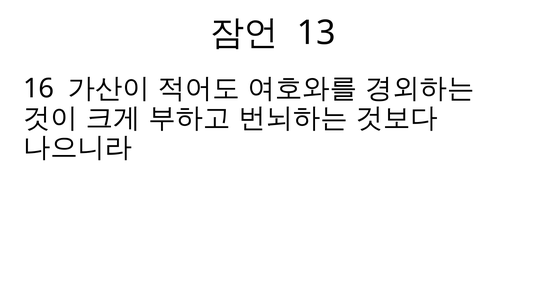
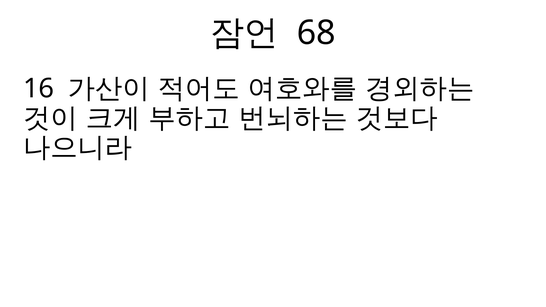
13: 13 -> 68
